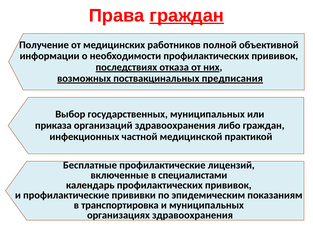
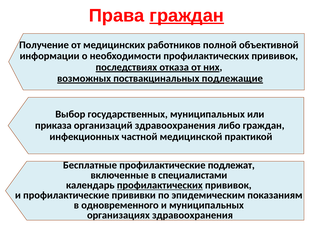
предписания: предписания -> подлежащие
лицензий: лицензий -> подлежат
профилактических at (160, 186) underline: none -> present
транспортировка: транспортировка -> одновременного
